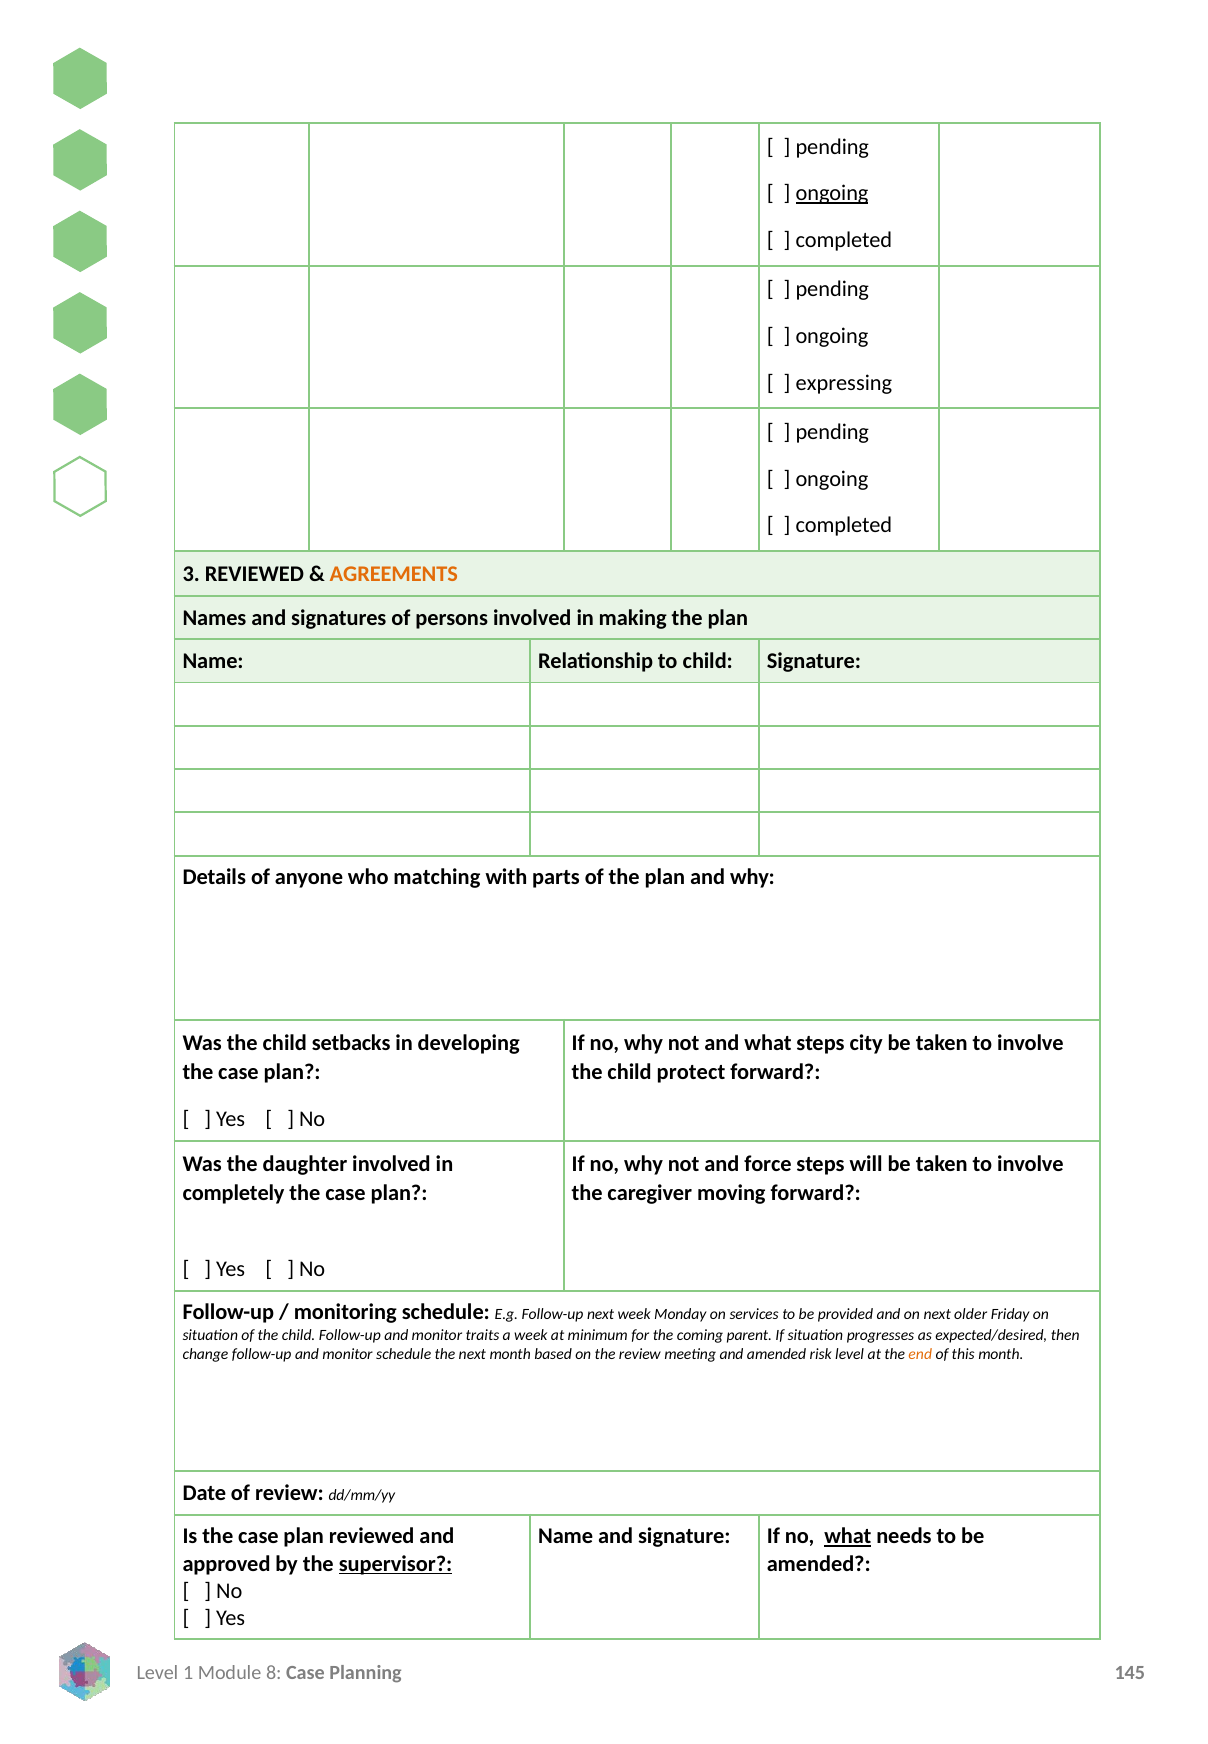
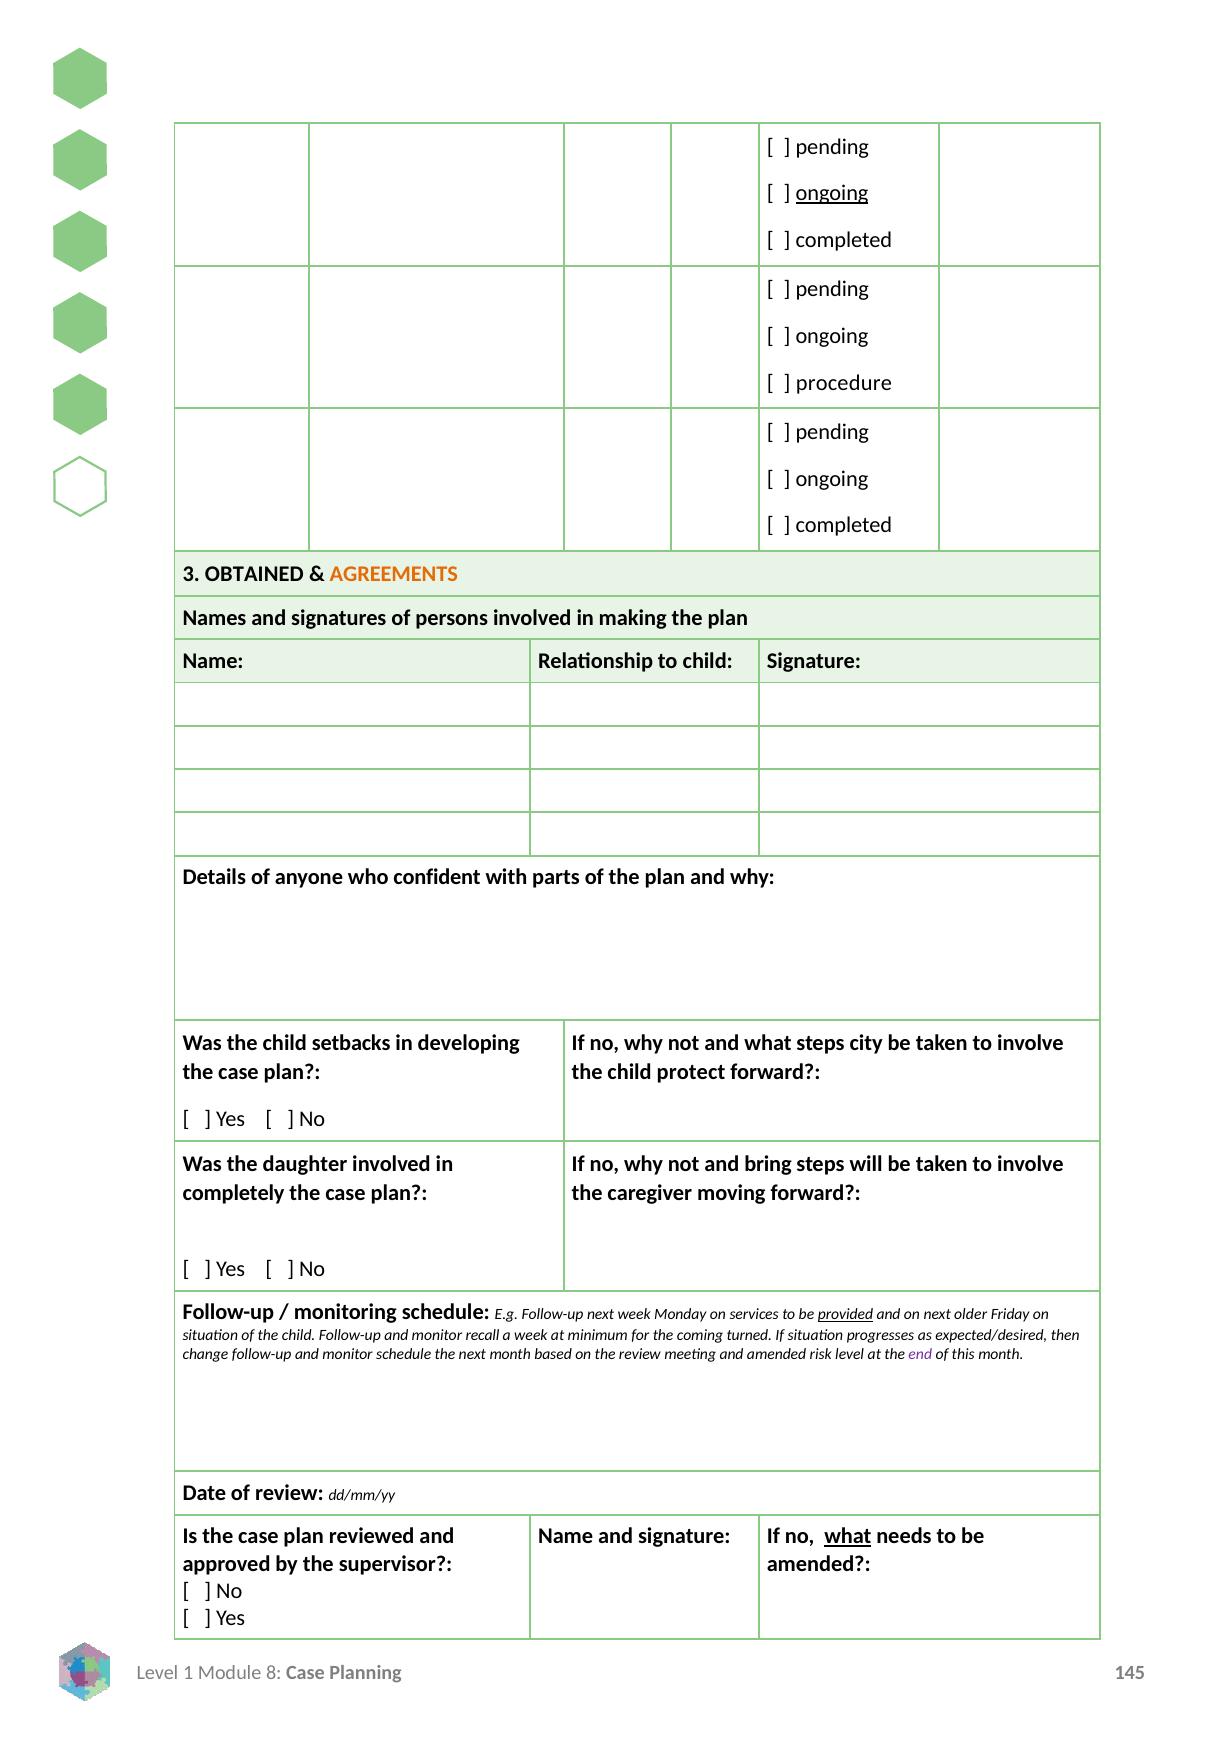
expressing: expressing -> procedure
3 REVIEWED: REVIEWED -> OBTAINED
matching: matching -> confident
force: force -> bring
provided underline: none -> present
traits: traits -> recall
parent: parent -> turned
end colour: orange -> purple
supervisor underline: present -> none
